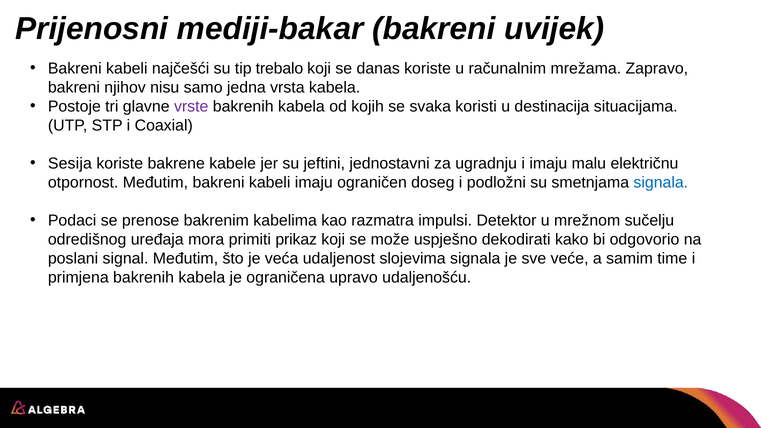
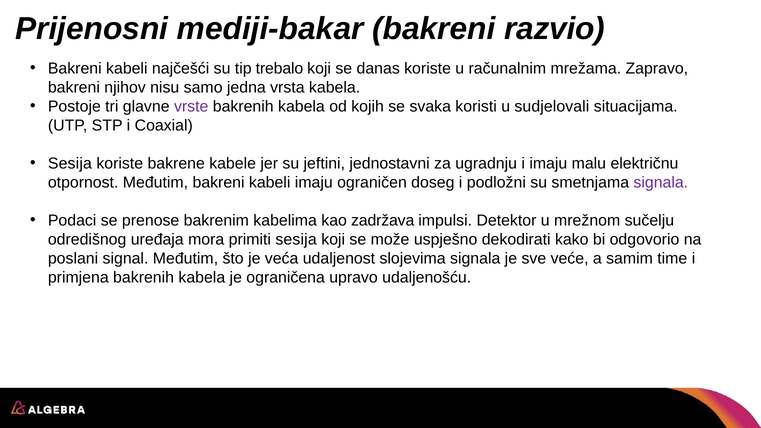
uvijek: uvijek -> razvio
destinacija: destinacija -> sudjelovali
signala at (661, 182) colour: blue -> purple
razmatra: razmatra -> zadržava
primiti prikaz: prikaz -> sesija
